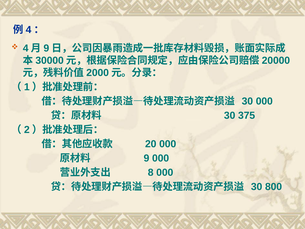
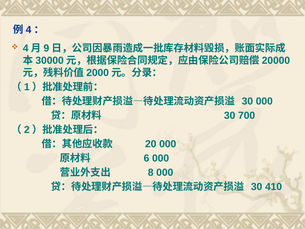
375: 375 -> 700
9: 9 -> 6
800: 800 -> 410
